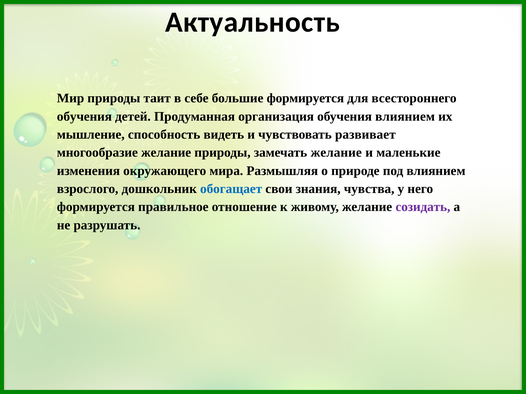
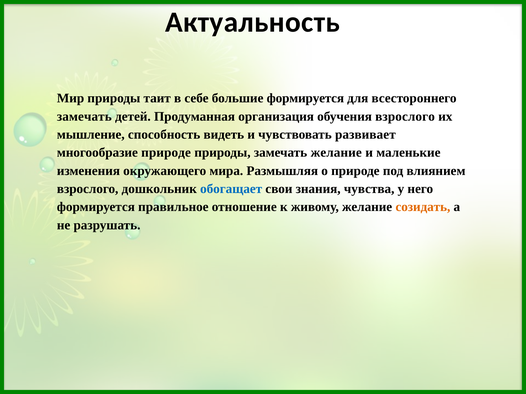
обучения at (84, 117): обучения -> замечать
обучения влиянием: влиянием -> взрослого
многообразие желание: желание -> природе
созидать colour: purple -> orange
